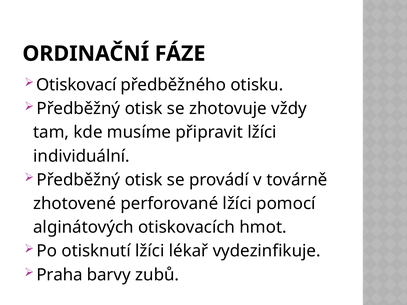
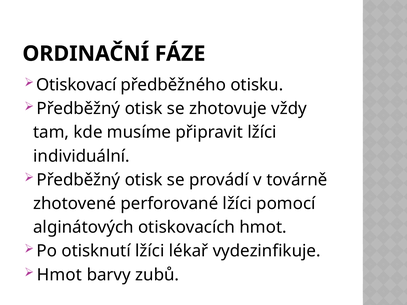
Praha at (60, 275): Praha -> Hmot
